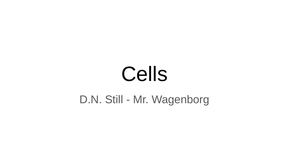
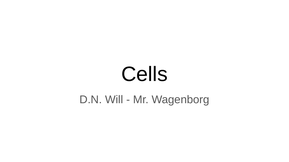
Still: Still -> Will
